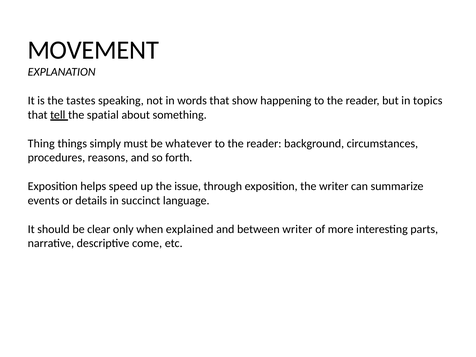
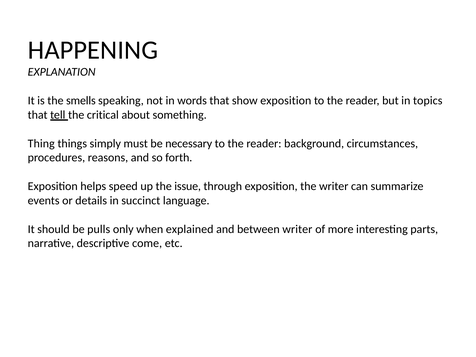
MOVEMENT: MOVEMENT -> HAPPENING
tastes: tastes -> smells
show happening: happening -> exposition
spatial: spatial -> critical
whatever: whatever -> necessary
clear: clear -> pulls
